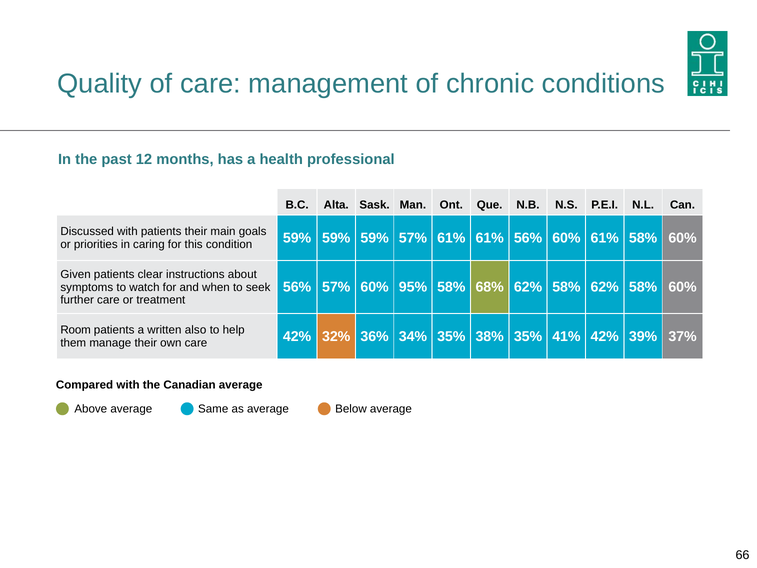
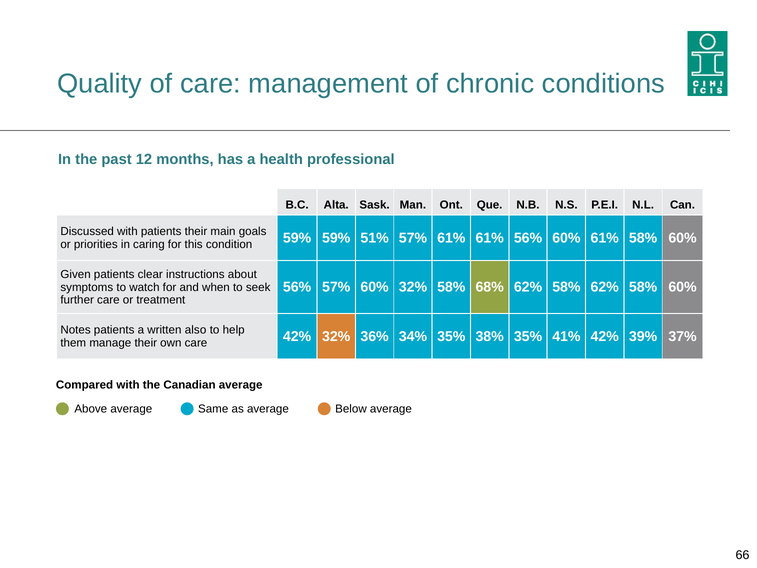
59% 59% 59%: 59% -> 51%
60% 95%: 95% -> 32%
Room: Room -> Notes
